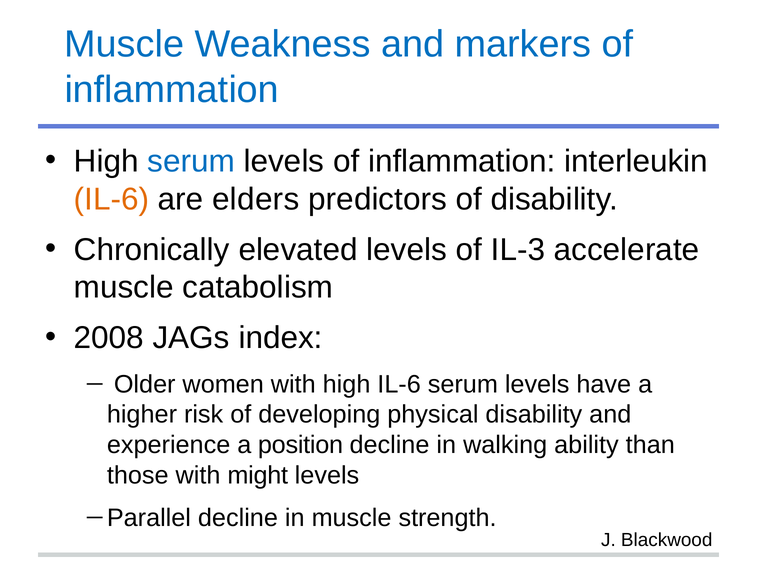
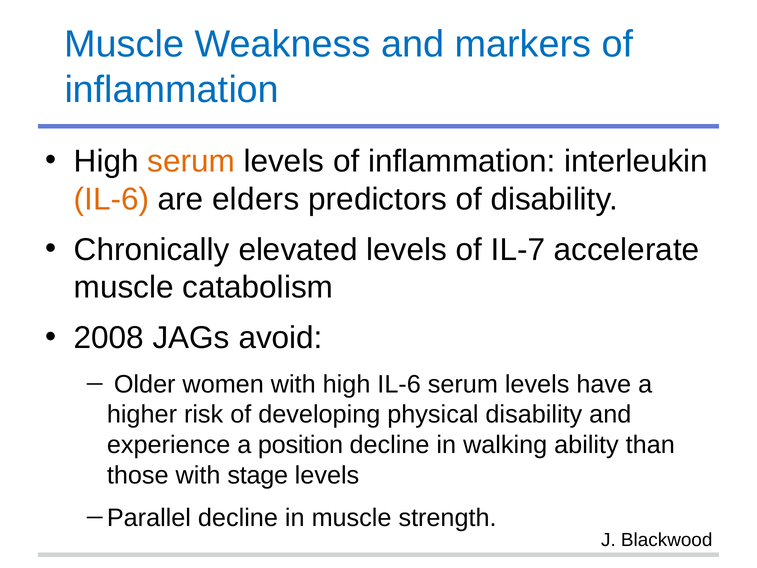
serum at (191, 161) colour: blue -> orange
IL-3: IL-3 -> IL-7
index: index -> avoid
might: might -> stage
